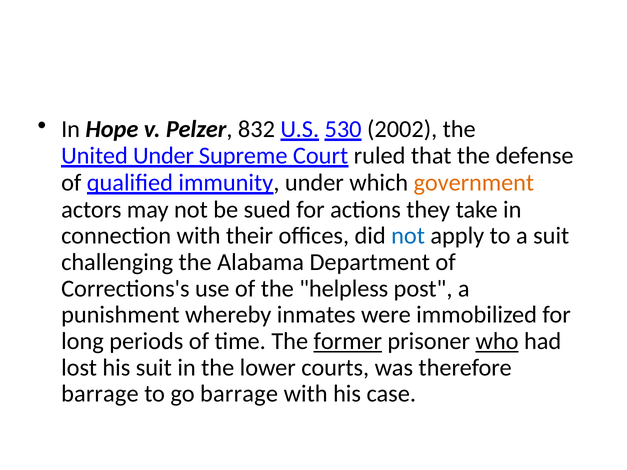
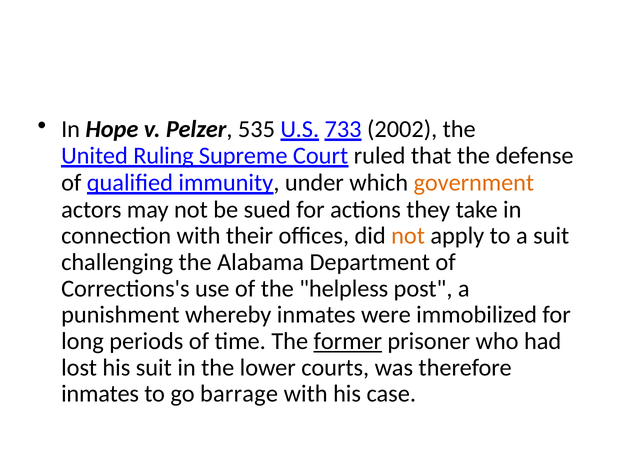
832: 832 -> 535
530: 530 -> 733
United Under: Under -> Ruling
not at (408, 236) colour: blue -> orange
who underline: present -> none
barrage at (100, 394): barrage -> inmates
